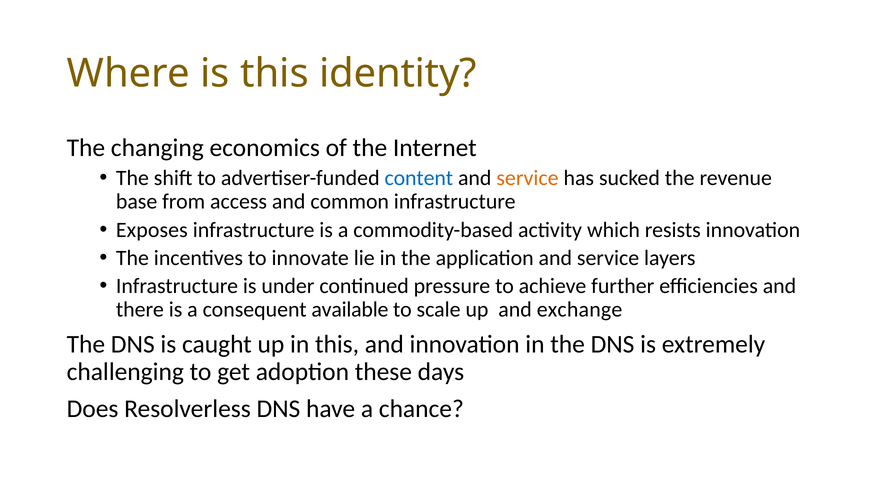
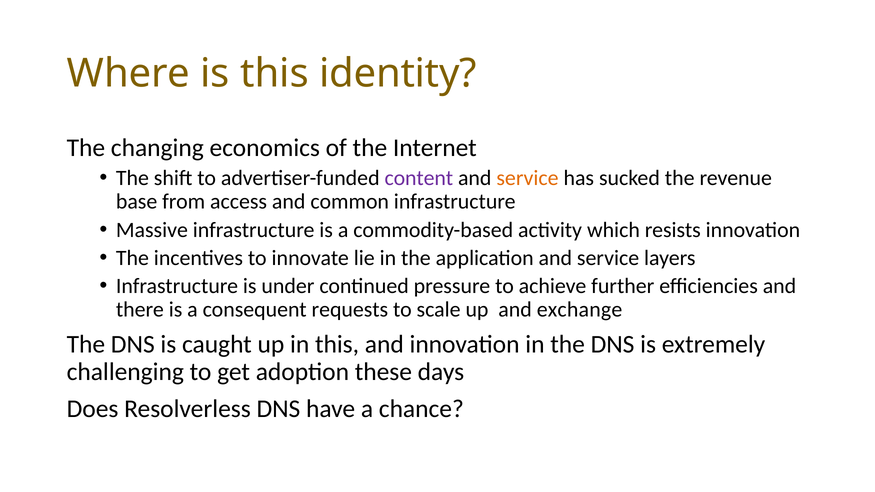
content colour: blue -> purple
Exposes: Exposes -> Massive
available: available -> requests
